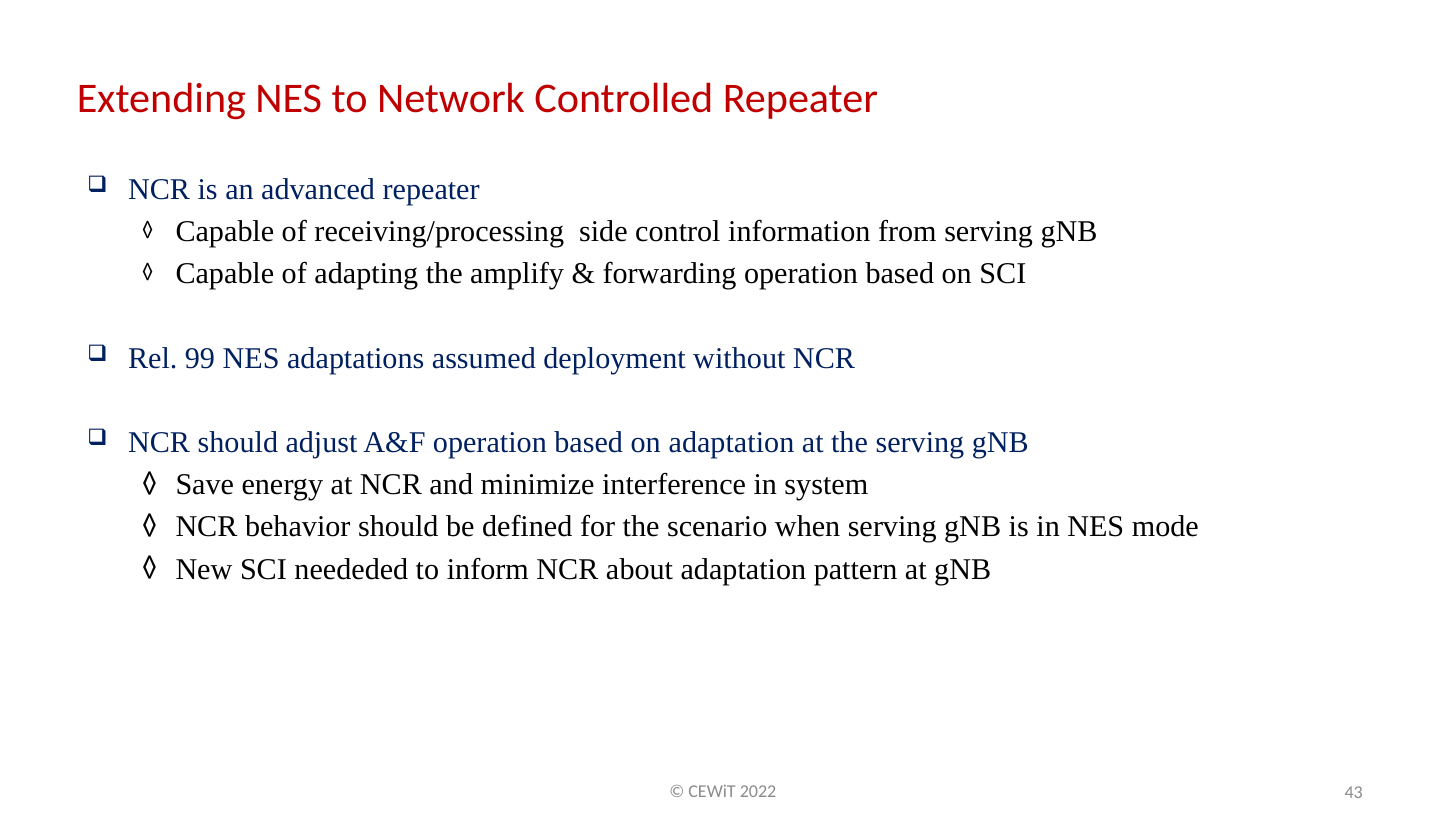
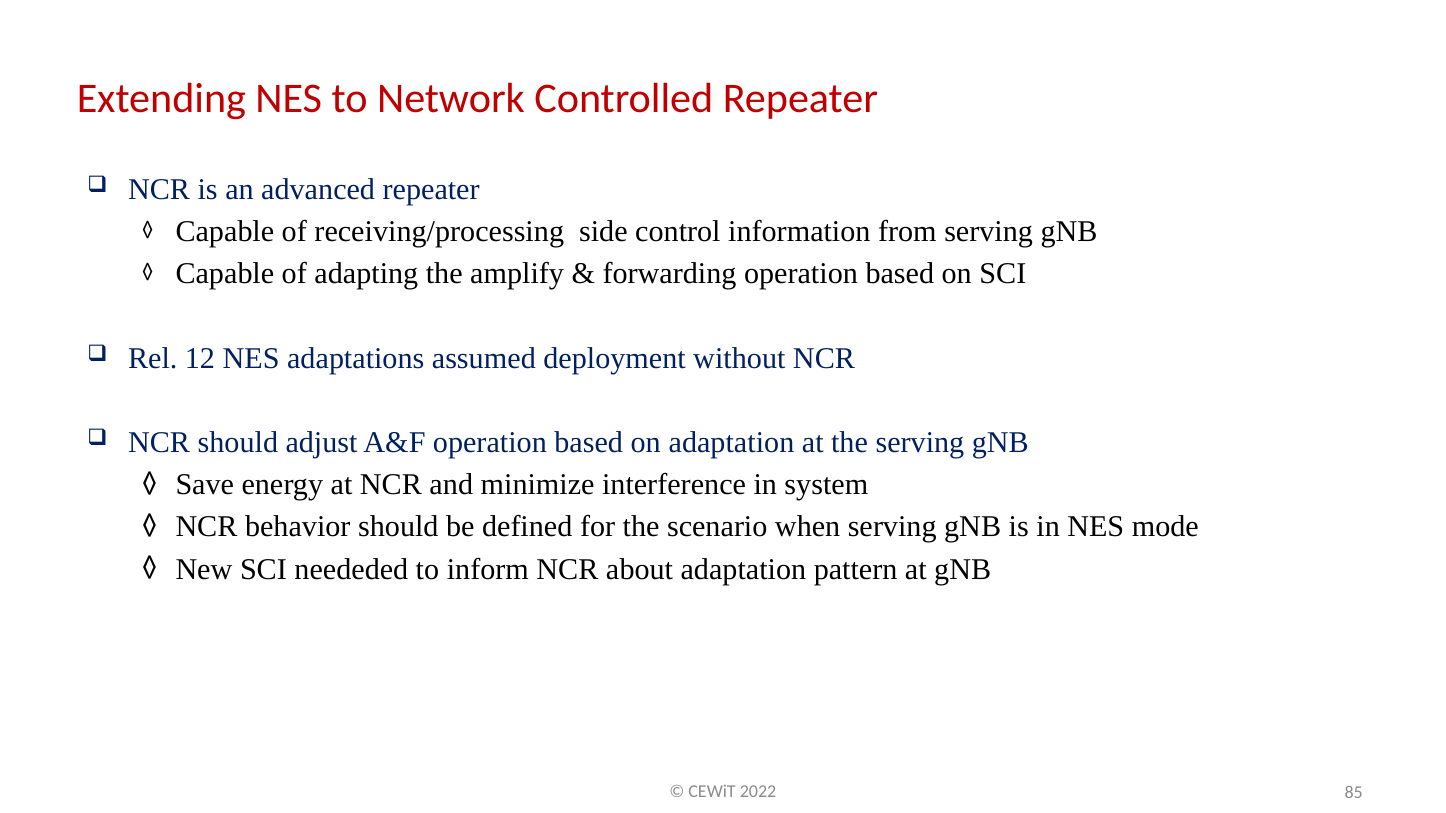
99: 99 -> 12
43: 43 -> 85
